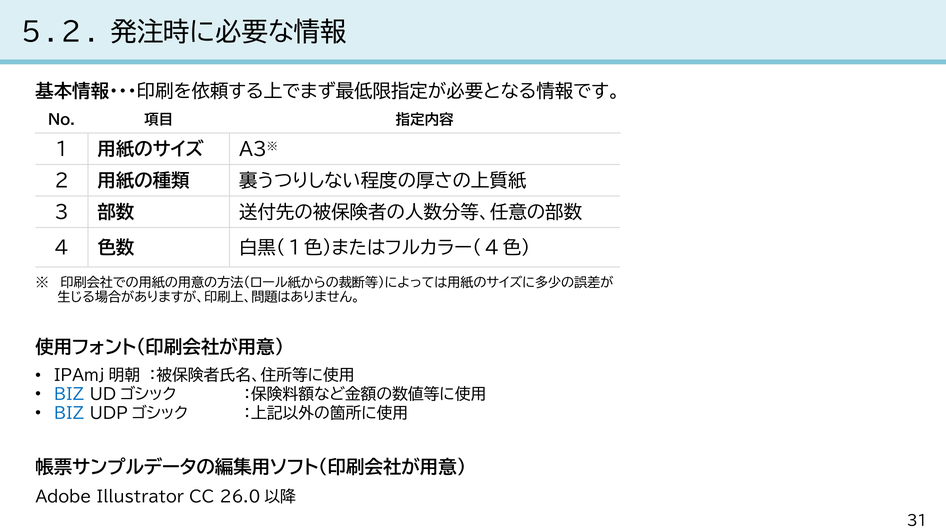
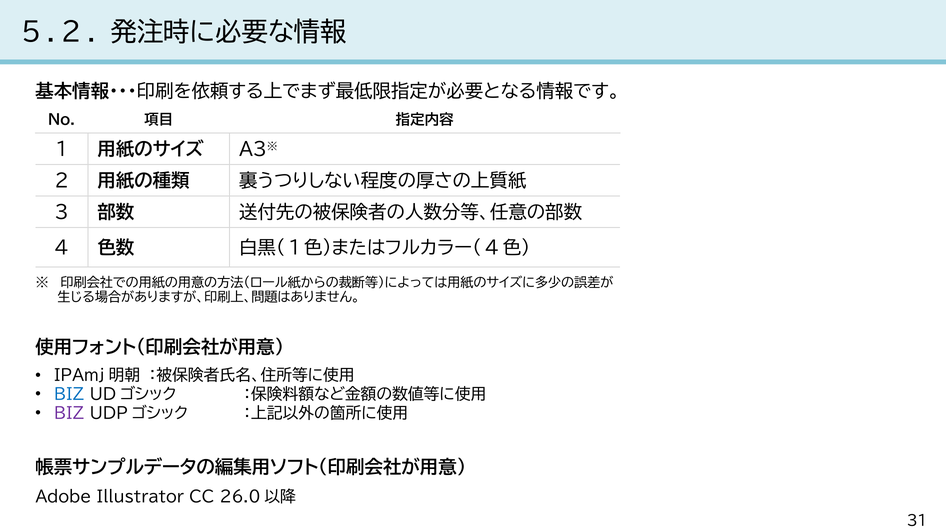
BIZ at (69, 414) colour: blue -> purple
